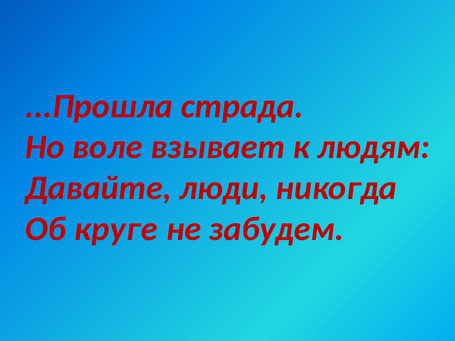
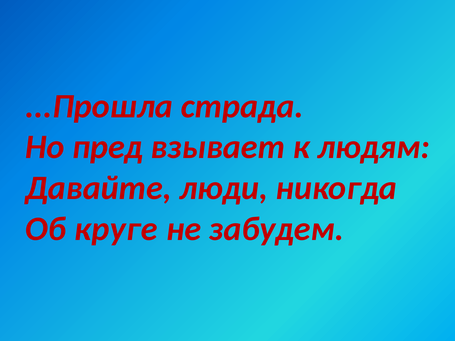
воле: воле -> пред
